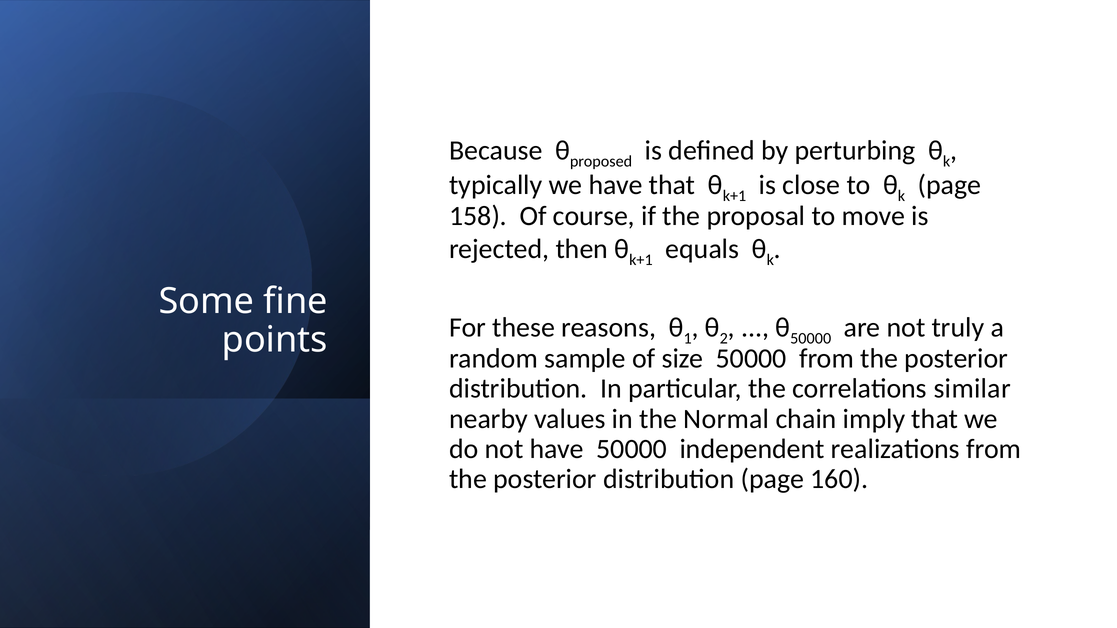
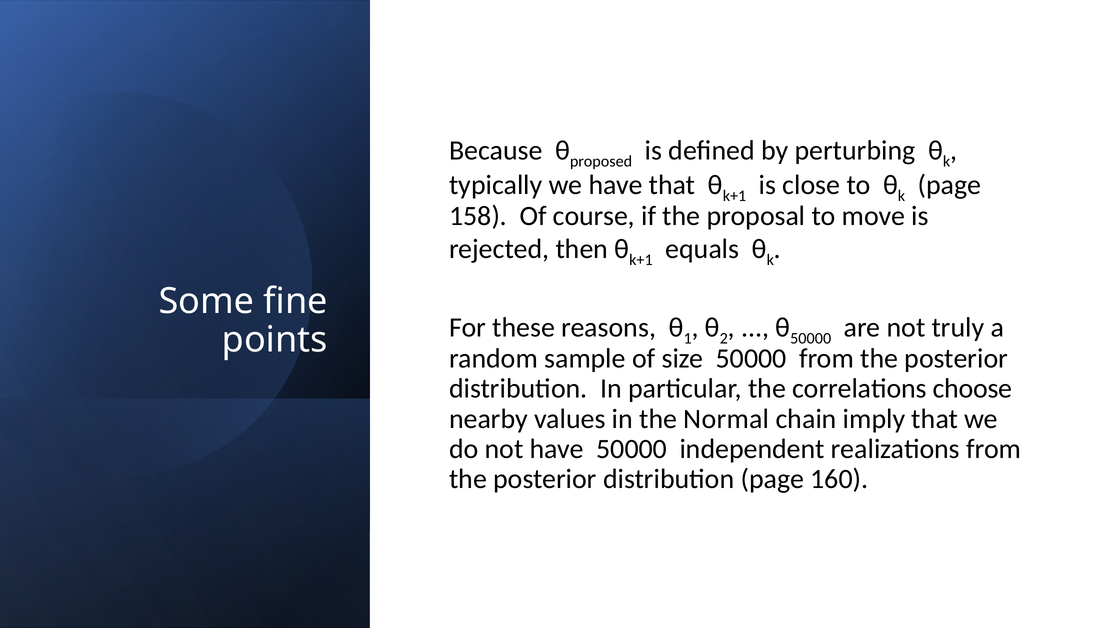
similar: similar -> choose
